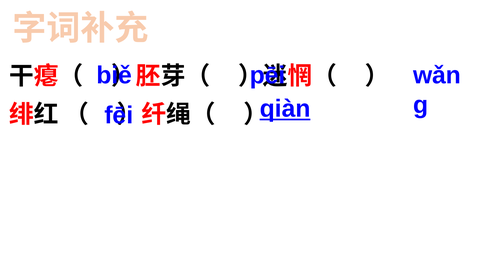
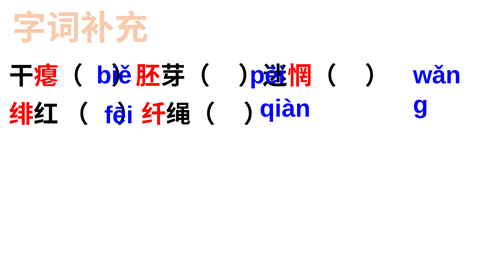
qiàn underline: present -> none
